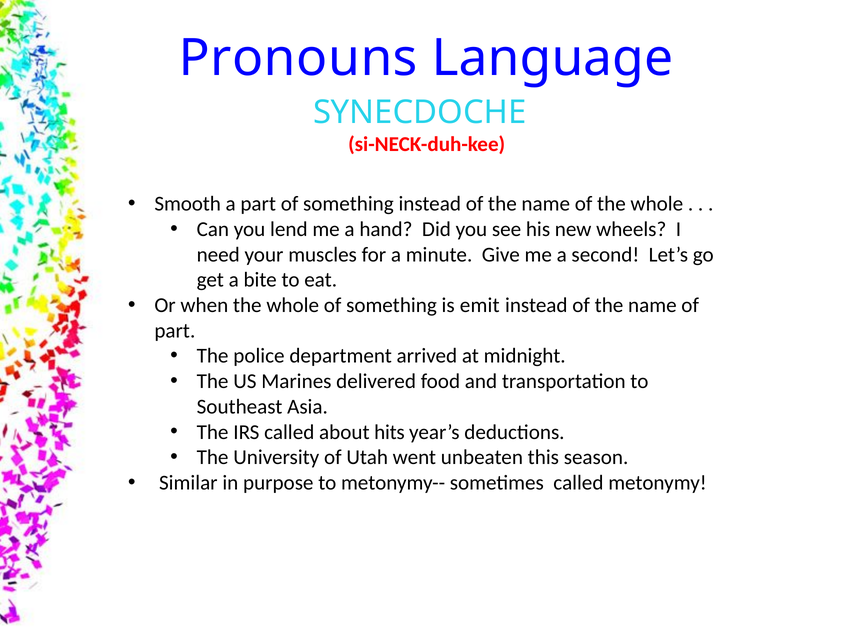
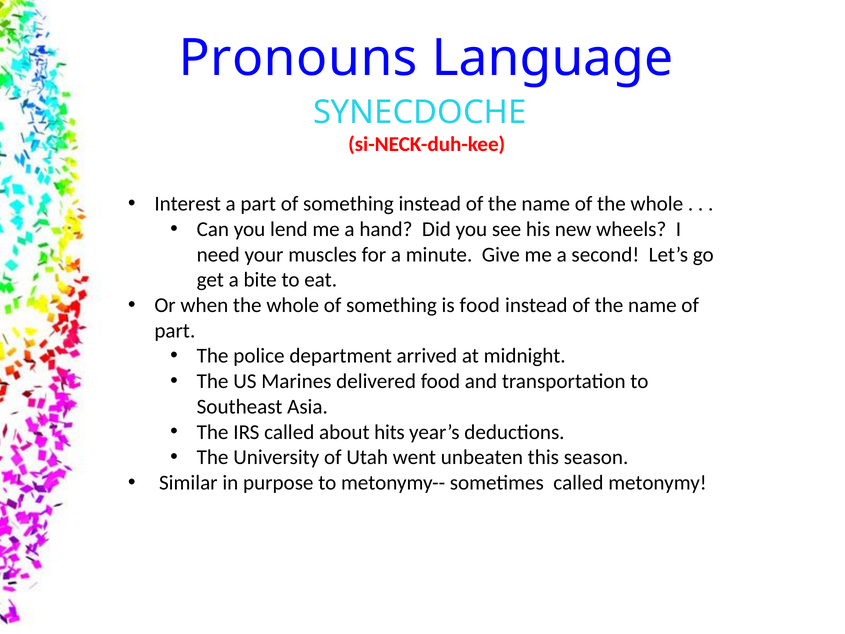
Smooth: Smooth -> Interest
is emit: emit -> food
